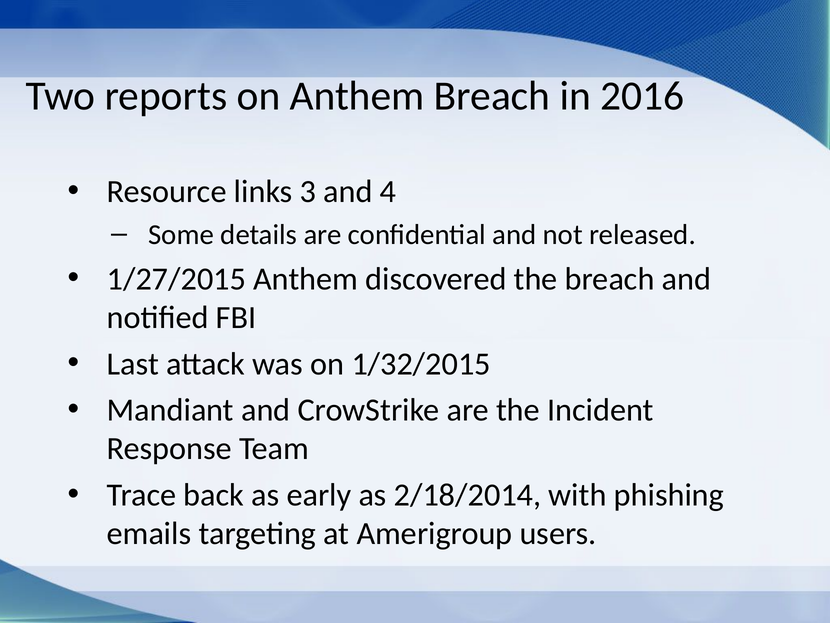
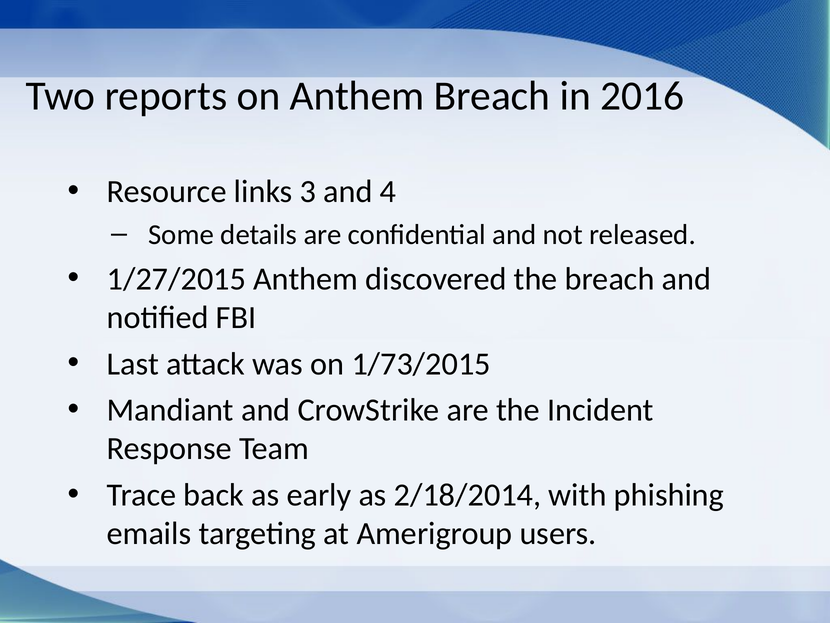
1/32/2015: 1/32/2015 -> 1/73/2015
